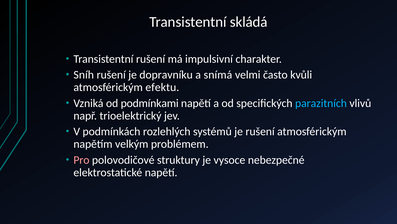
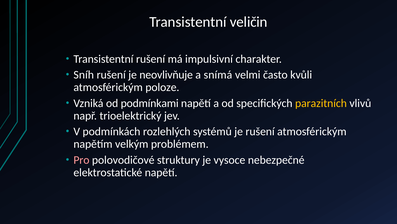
skládá: skládá -> veličin
dopravníku: dopravníku -> neovlivňuje
efektu: efektu -> poloze
parazitních colour: light blue -> yellow
